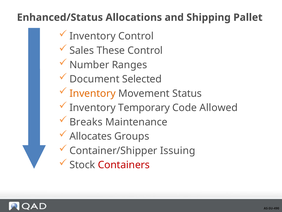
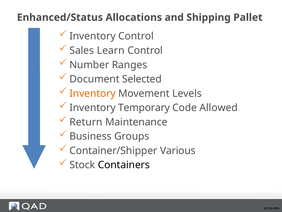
These: These -> Learn
Status: Status -> Levels
Breaks: Breaks -> Return
Allocates: Allocates -> Business
Issuing: Issuing -> Various
Containers colour: red -> black
